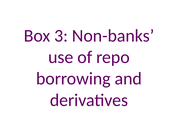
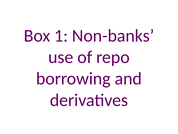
3: 3 -> 1
